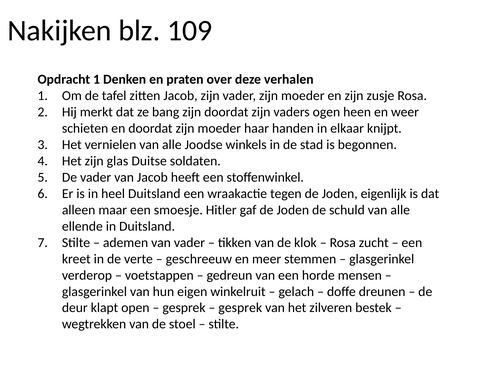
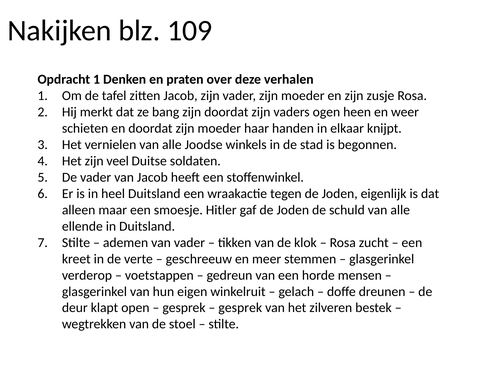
glas: glas -> veel
